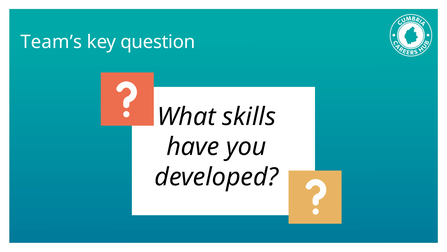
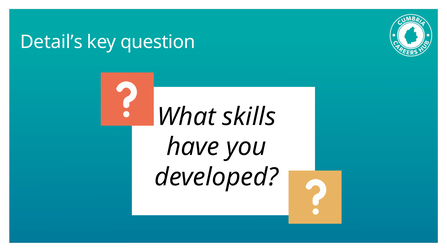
Team’s: Team’s -> Detail’s
